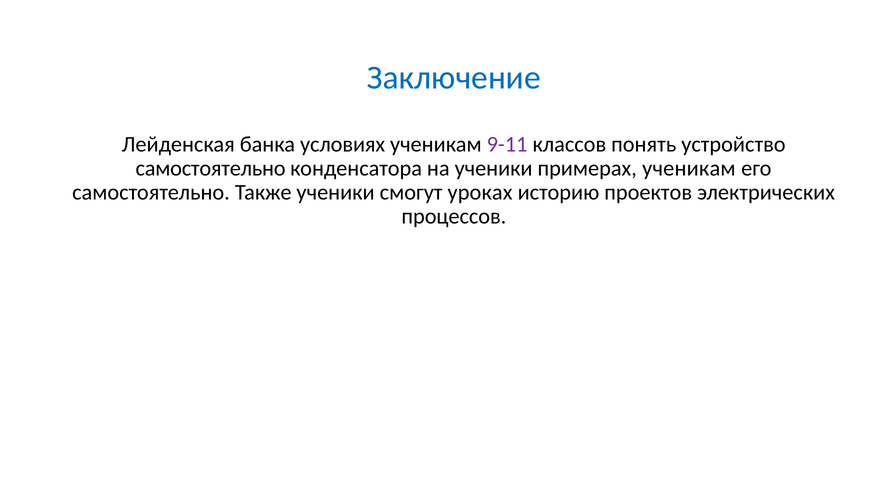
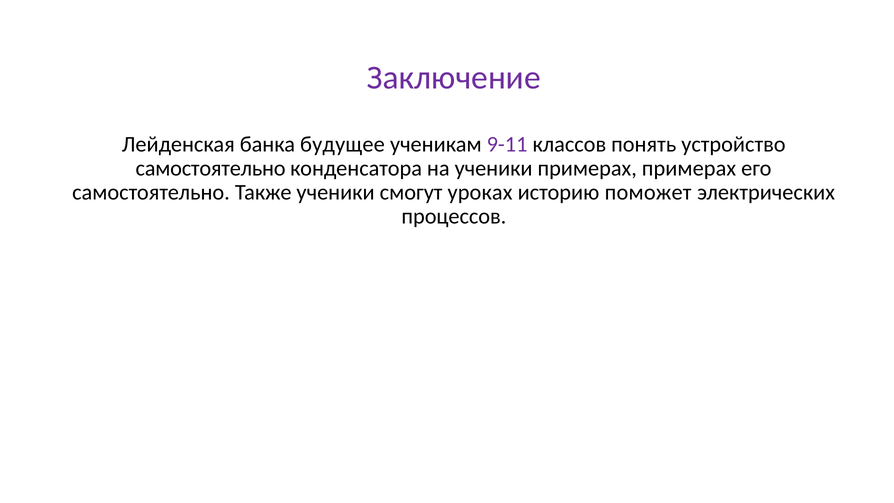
Заключение colour: blue -> purple
условиях: условиях -> будущее
примерах ученикам: ученикам -> примерах
проектов: проектов -> поможет
